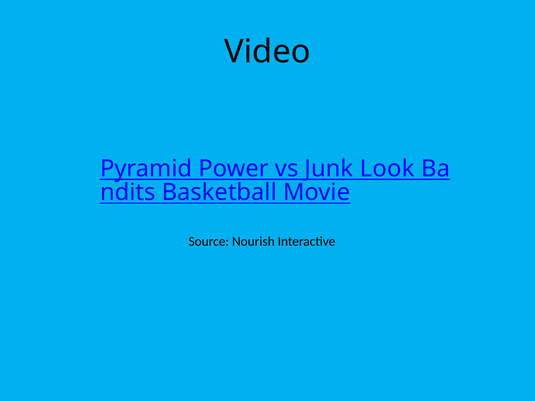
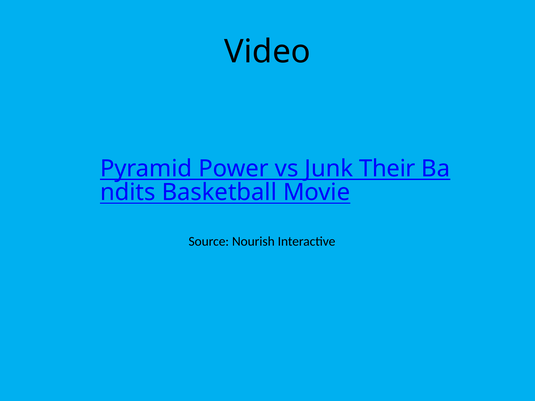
Look: Look -> Their
